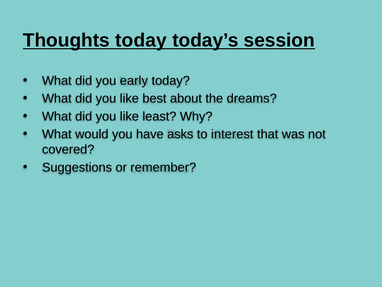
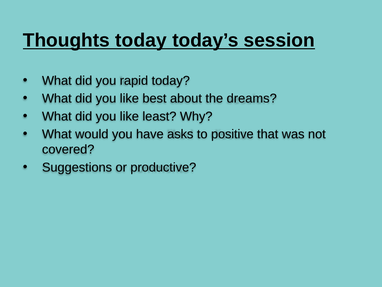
early: early -> rapid
interest: interest -> positive
remember: remember -> productive
